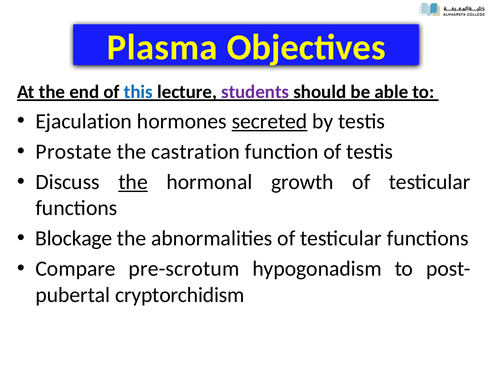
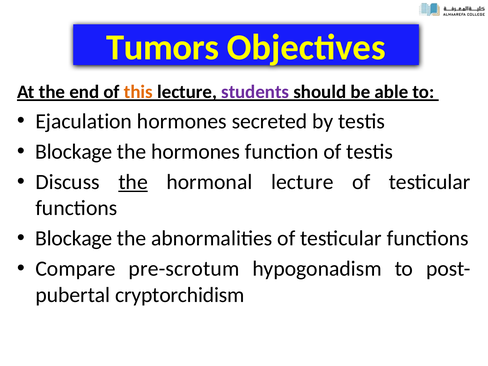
Plasma: Plasma -> Tumors
this colour: blue -> orange
secreted underline: present -> none
Prostate at (74, 152): Prostate -> Blockage
the castration: castration -> hormones
hormonal growth: growth -> lecture
